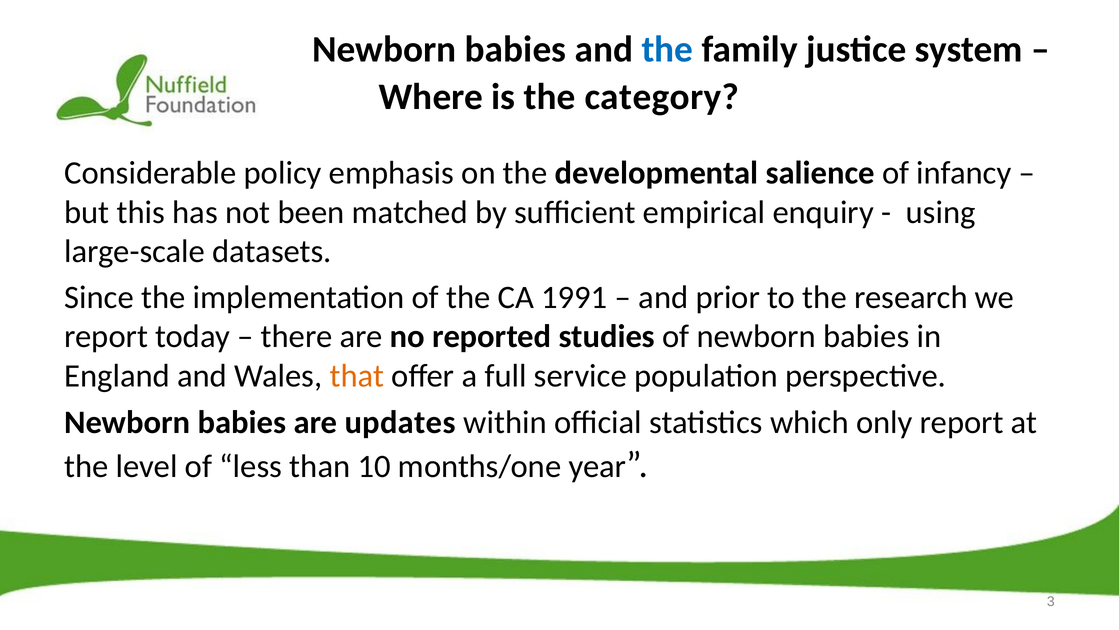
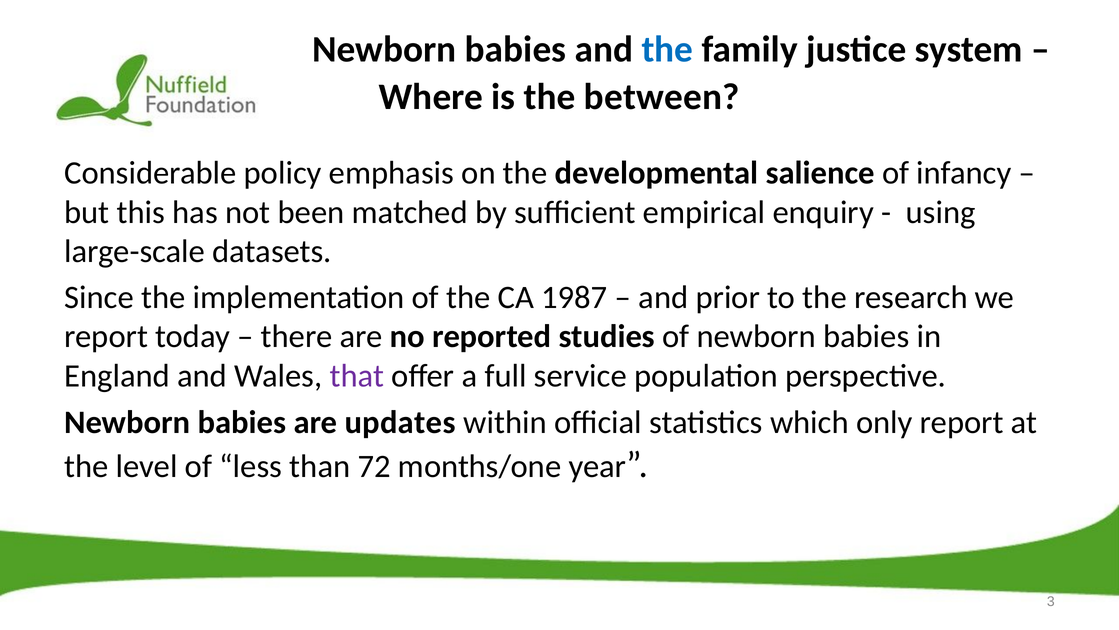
category: category -> between
1991: 1991 -> 1987
that colour: orange -> purple
10: 10 -> 72
